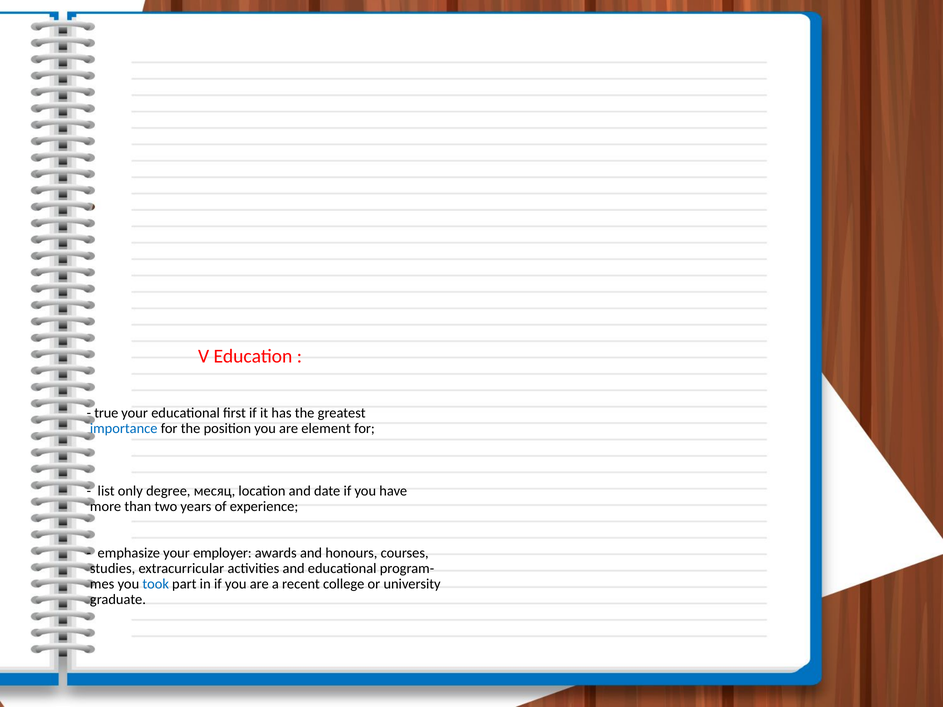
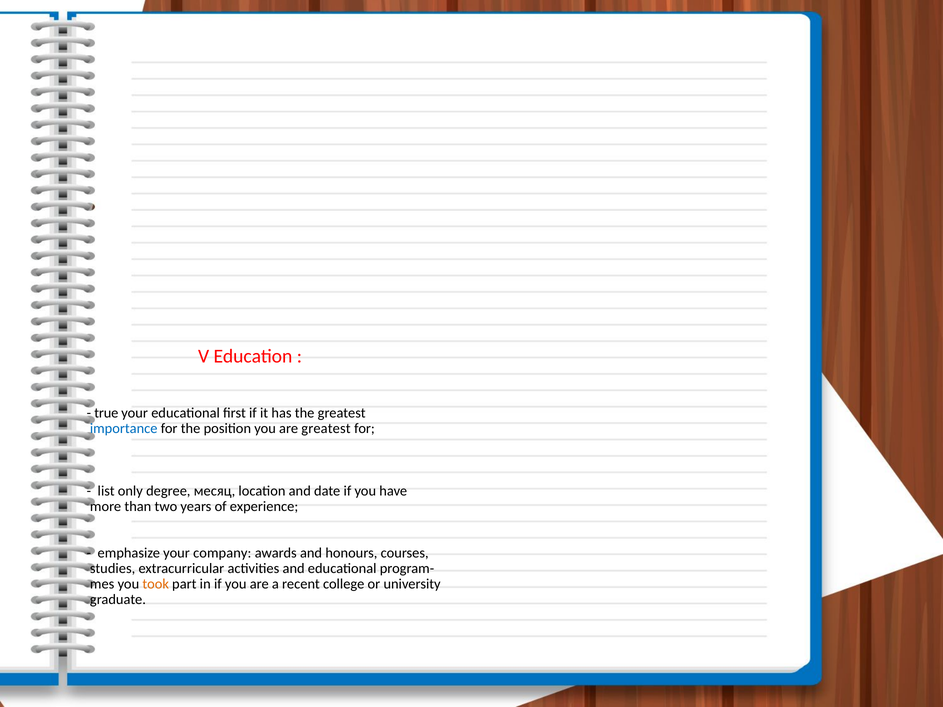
are element: element -> greatest
employer: employer -> company
took colour: blue -> orange
